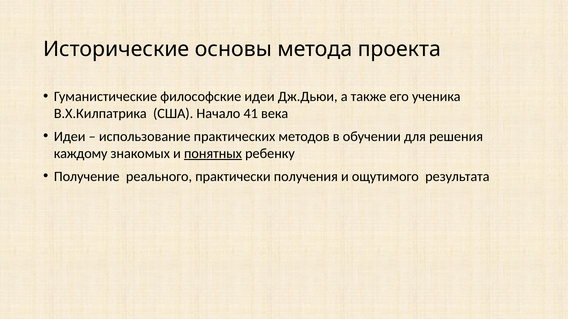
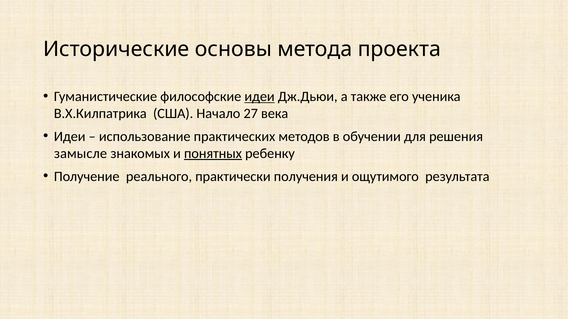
идеи at (260, 97) underline: none -> present
41: 41 -> 27
каждому: каждому -> замысле
